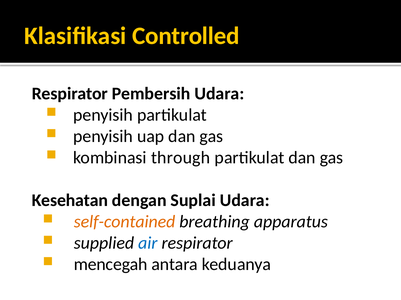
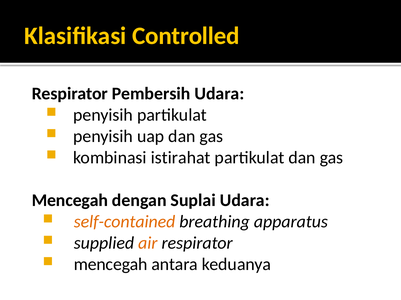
through: through -> istirahat
Kesehatan at (70, 201): Kesehatan -> Mencegah
air colour: blue -> orange
